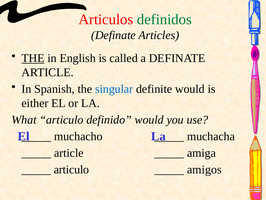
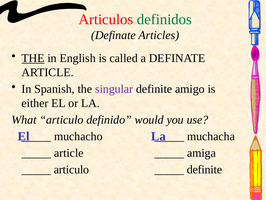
singular colour: blue -> purple
definite would: would -> amigo
amigos at (204, 169): amigos -> definite
